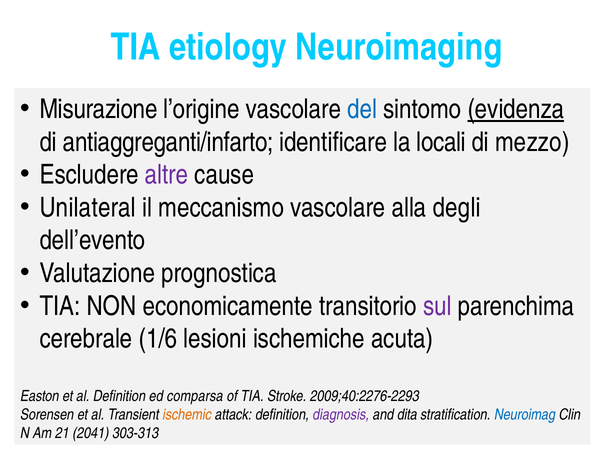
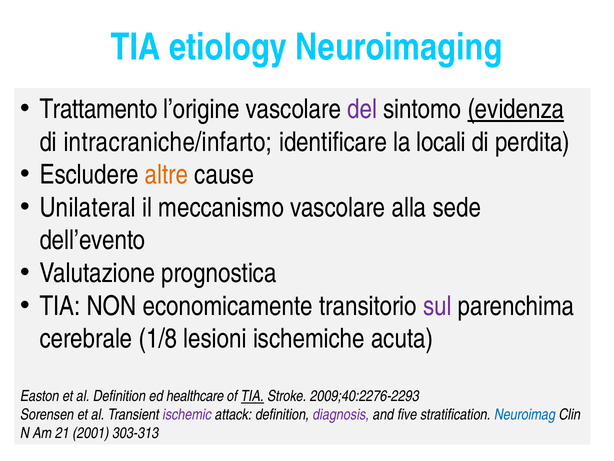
Misurazione: Misurazione -> Trattamento
del colour: blue -> purple
antiaggreganti/infarto: antiaggreganti/infarto -> intracraniche/infarto
mezzo: mezzo -> perdita
altre colour: purple -> orange
degli: degli -> sede
1/6: 1/6 -> 1/8
comparsa: comparsa -> healthcare
TIA at (253, 396) underline: none -> present
ischemic colour: orange -> purple
dita: dita -> five
2041: 2041 -> 2001
